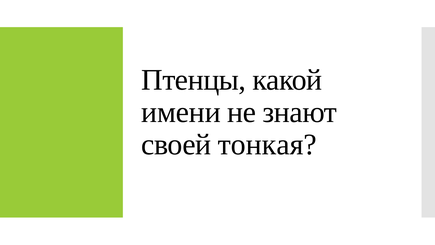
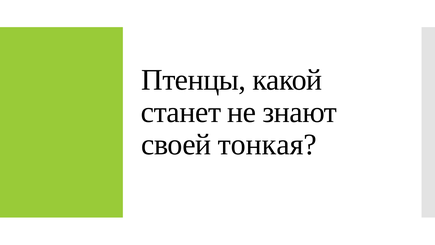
имени: имени -> станет
